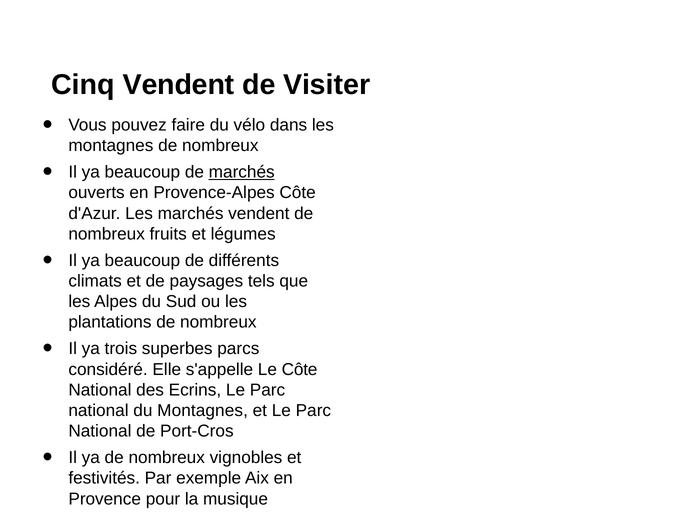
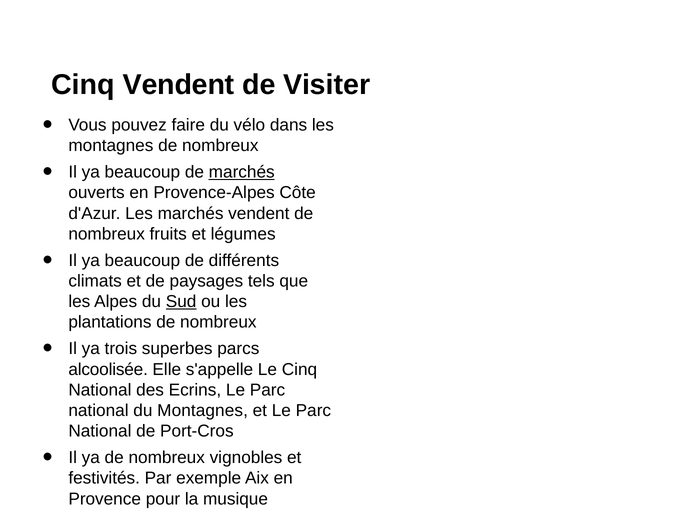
Sud underline: none -> present
considéré: considéré -> alcoolisée
Le Côte: Côte -> Cinq
